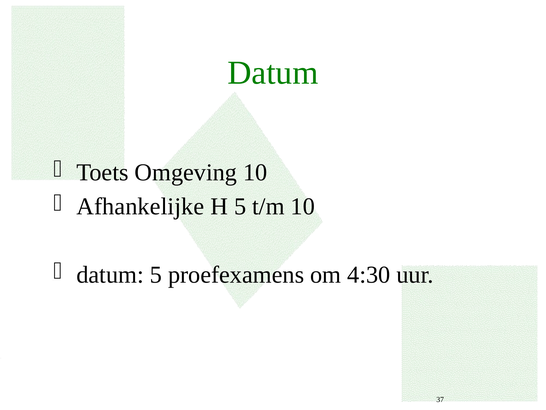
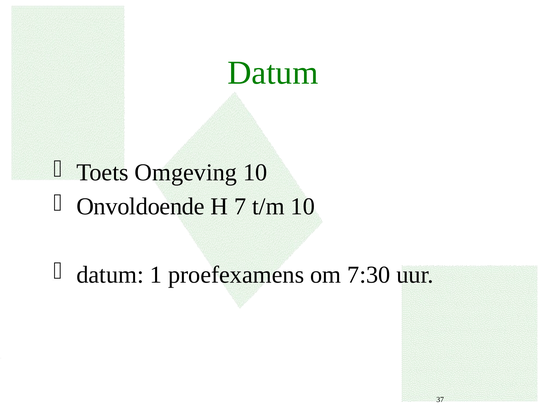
Afhankelijke: Afhankelijke -> Onvoldoende
H 5: 5 -> 7
datum 5: 5 -> 1
4:30: 4:30 -> 7:30
